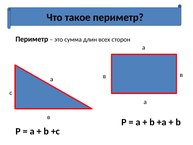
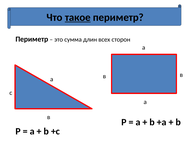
такое underline: none -> present
